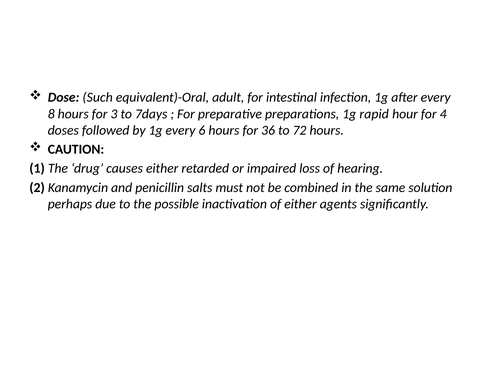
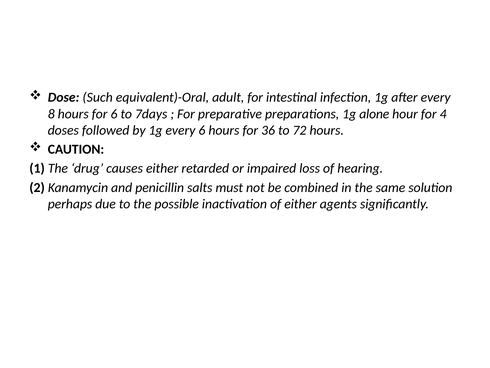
for 3: 3 -> 6
rapid: rapid -> alone
